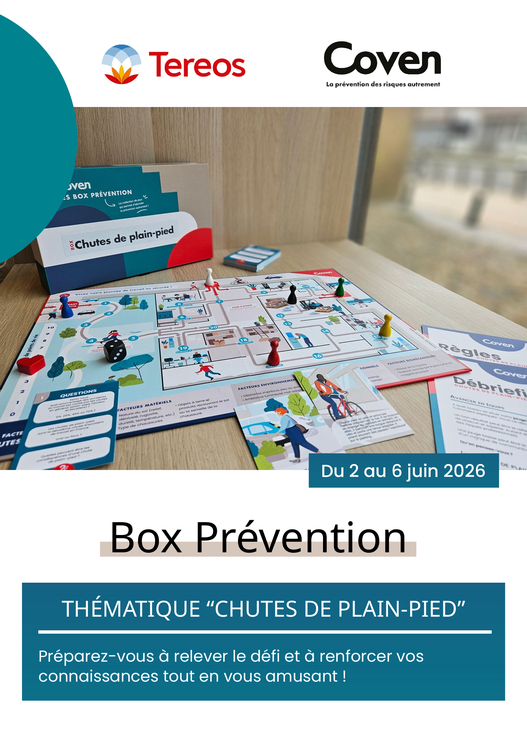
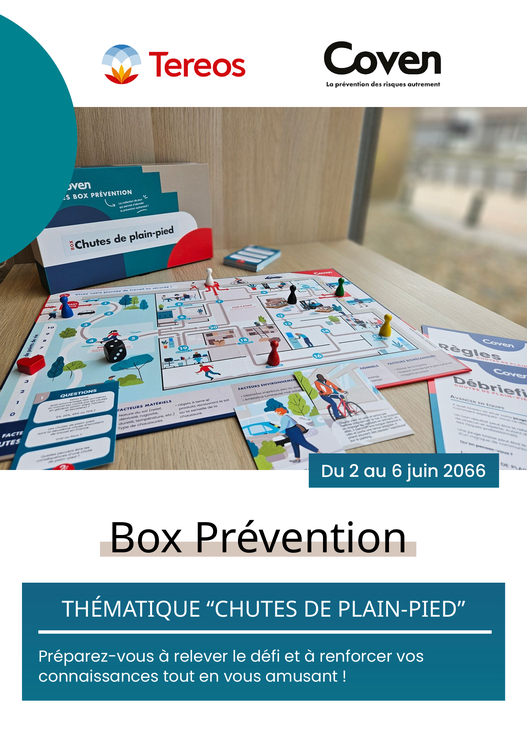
2026: 2026 -> 2066
